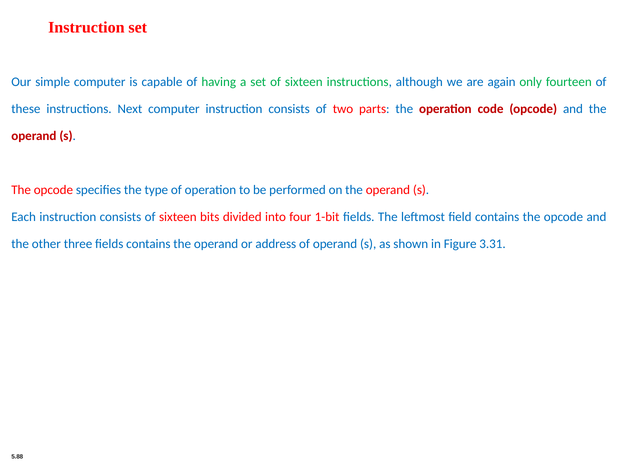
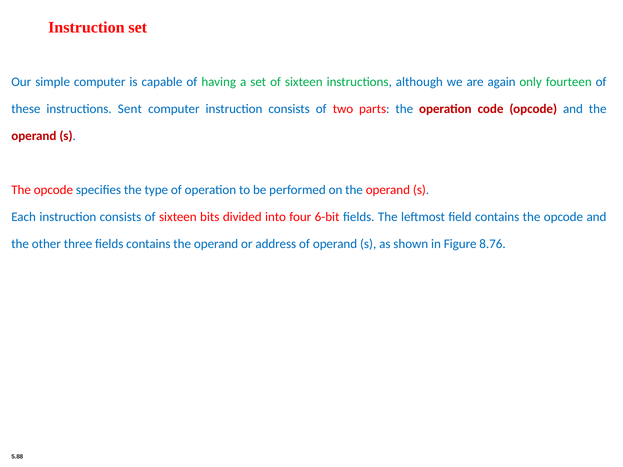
Next: Next -> Sent
1-bit: 1-bit -> 6-bit
3.31: 3.31 -> 8.76
